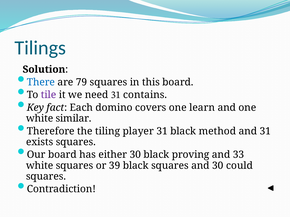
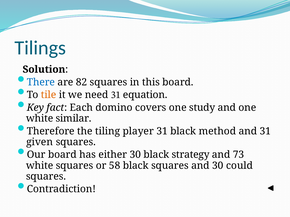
79: 79 -> 82
tile colour: purple -> orange
contains: contains -> equation
learn: learn -> study
exists: exists -> given
proving: proving -> strategy
33: 33 -> 73
39: 39 -> 58
